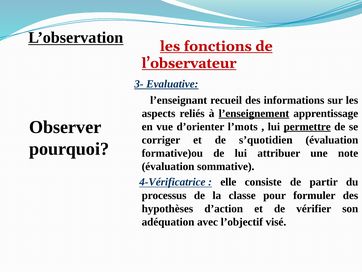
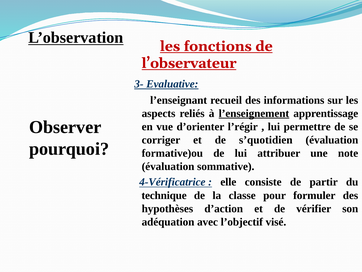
l’mots: l’mots -> l’régir
permettre underline: present -> none
processus: processus -> technique
